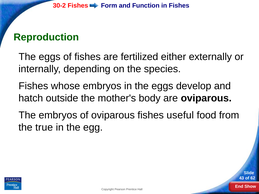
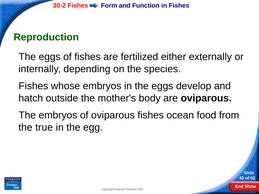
useful: useful -> ocean
